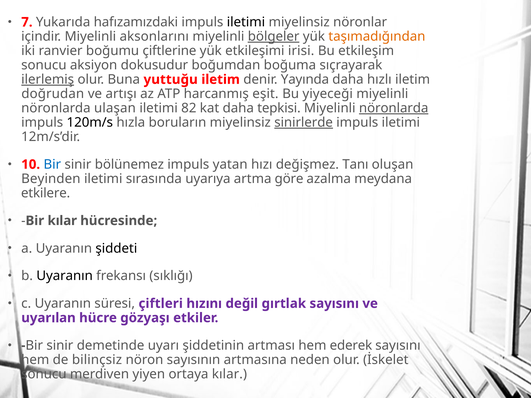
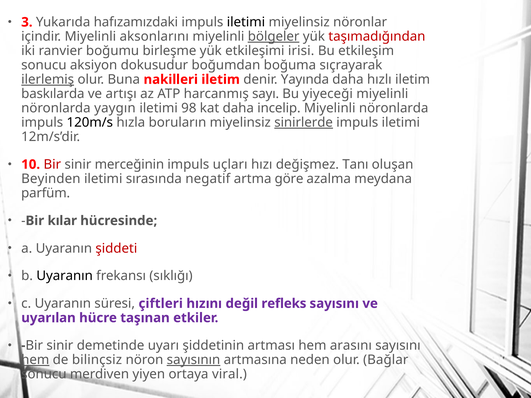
7: 7 -> 3
taşımadığından colour: orange -> red
çiftlerine: çiftlerine -> birleşme
yuttuğu: yuttuğu -> nakilleri
doğrudan: doğrudan -> baskılarda
eşit: eşit -> sayı
ulaşan: ulaşan -> yaygın
82: 82 -> 98
tepkisi: tepkisi -> incelip
nöronlarda at (394, 108) underline: present -> none
Bir at (52, 165) colour: blue -> red
bölünemez: bölünemez -> merceğinin
yatan: yatan -> uçları
uyarıya: uyarıya -> negatif
etkilere: etkilere -> parfüm
şiddeti colour: black -> red
gırtlak: gırtlak -> refleks
gözyaşı: gözyaşı -> taşınan
ederek: ederek -> arasını
hem at (35, 360) underline: none -> present
sayısının underline: none -> present
İskelet: İskelet -> Bağlar
ortaya kılar: kılar -> viral
